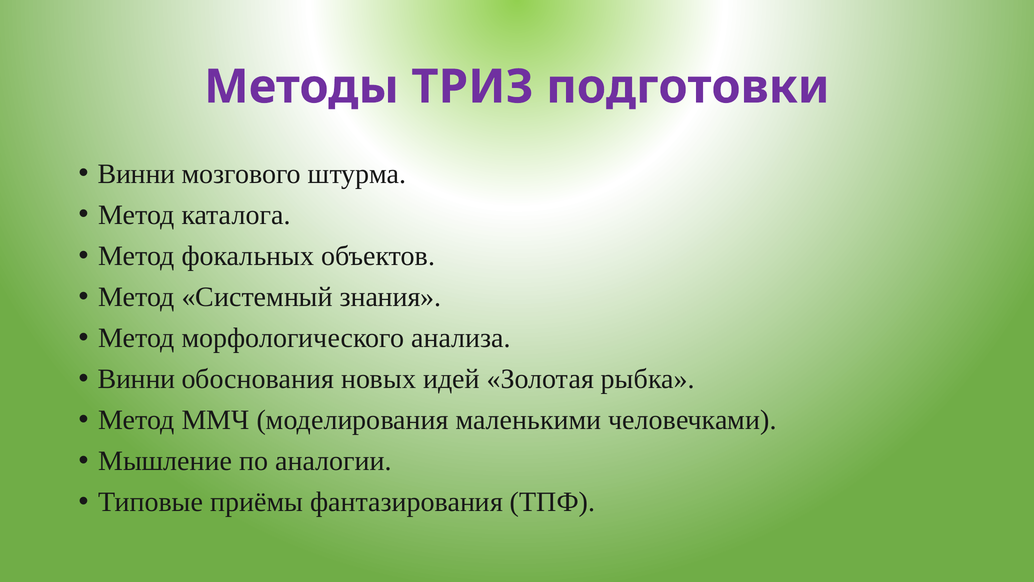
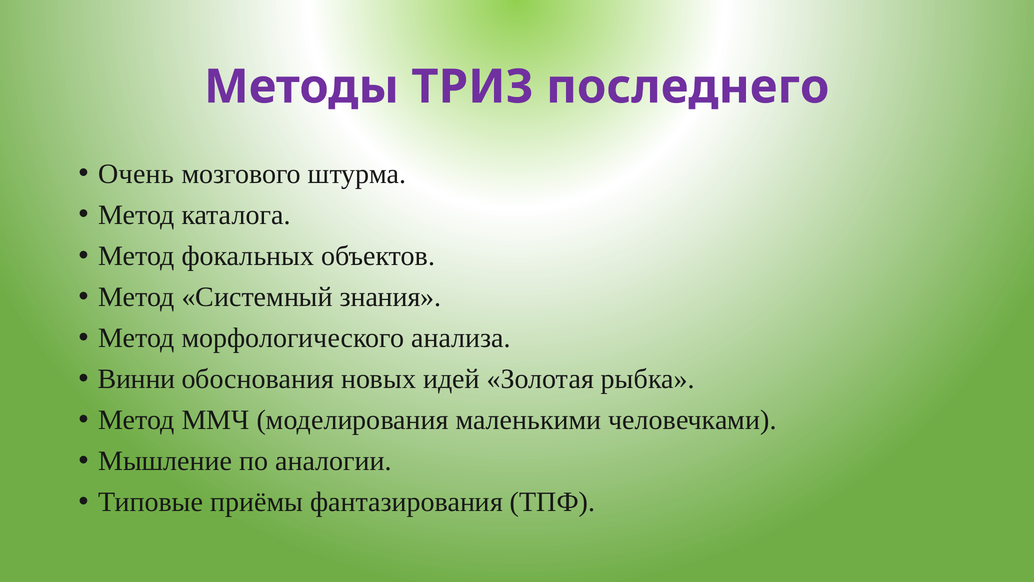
подготовки: подготовки -> последнего
Винни at (136, 174): Винни -> Очень
